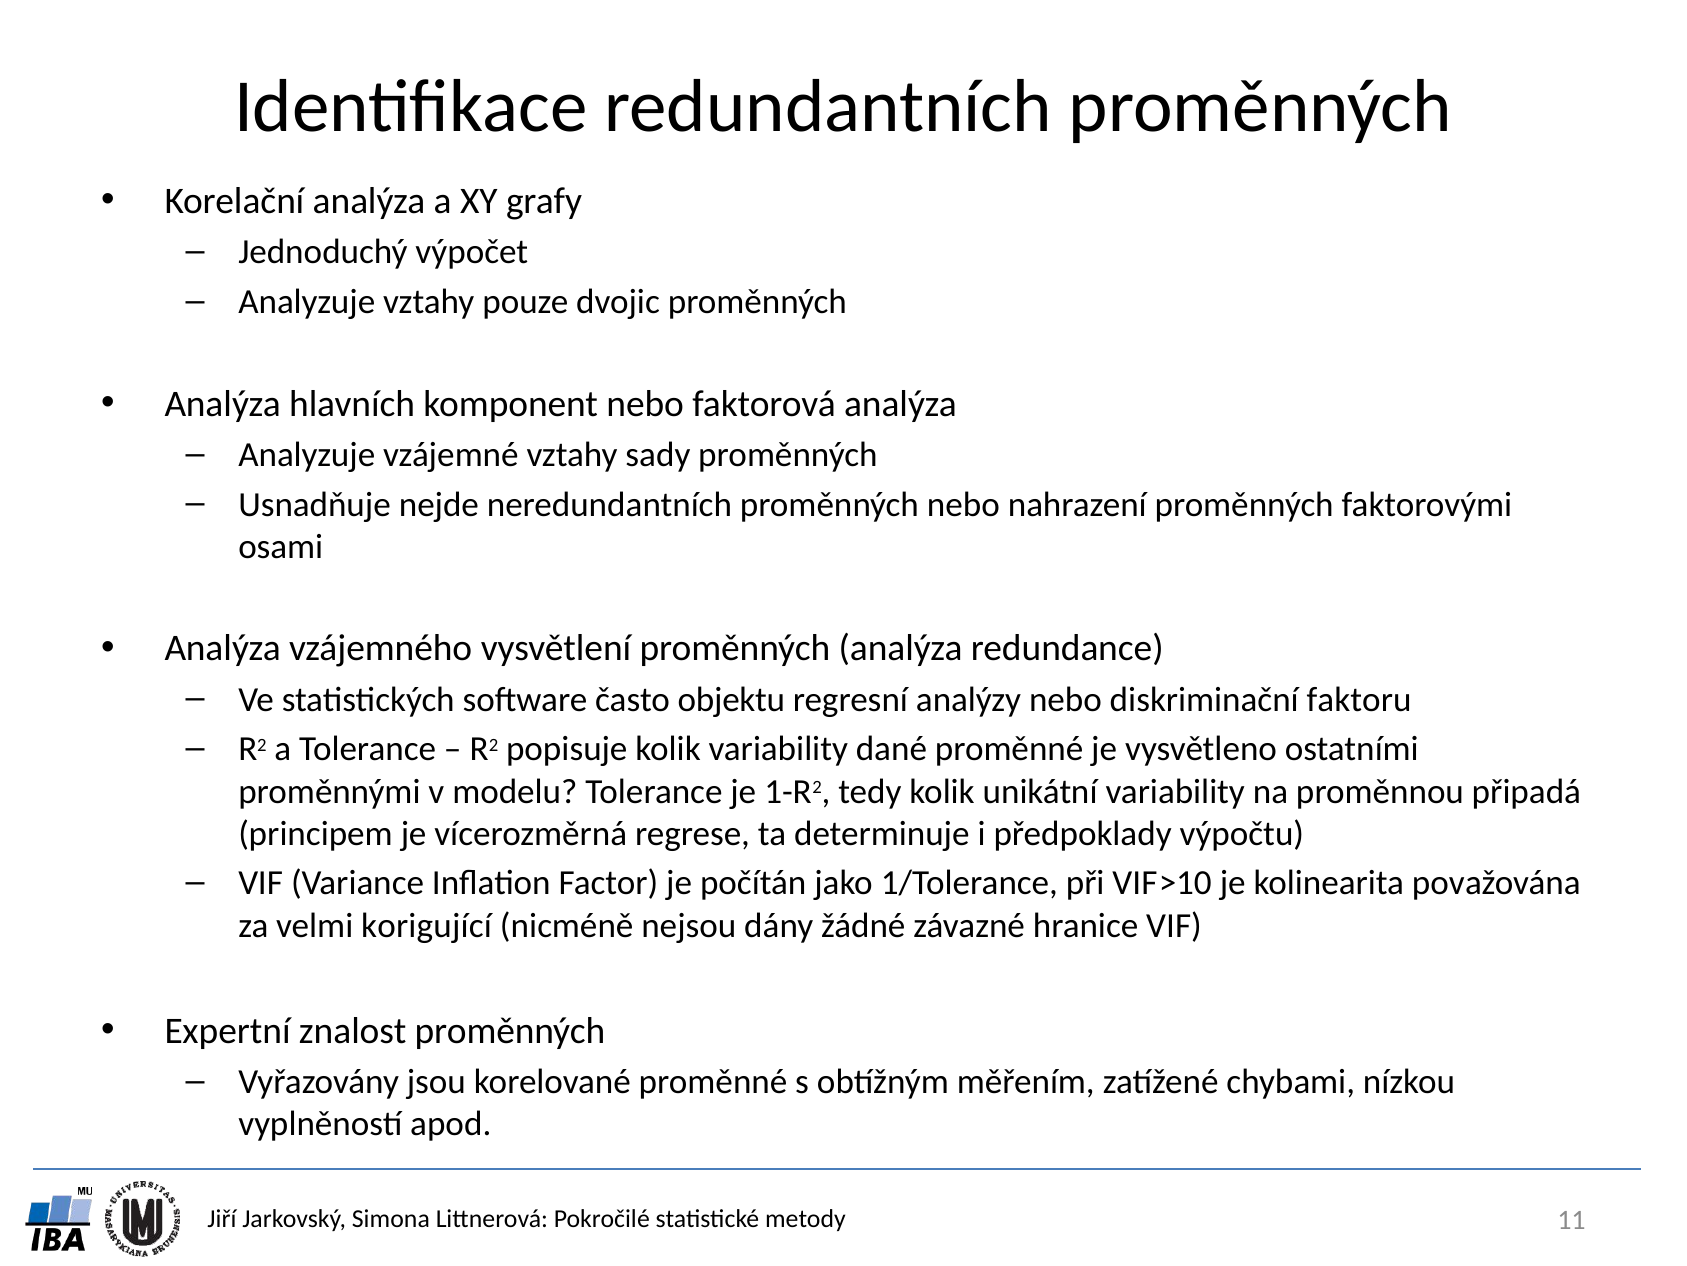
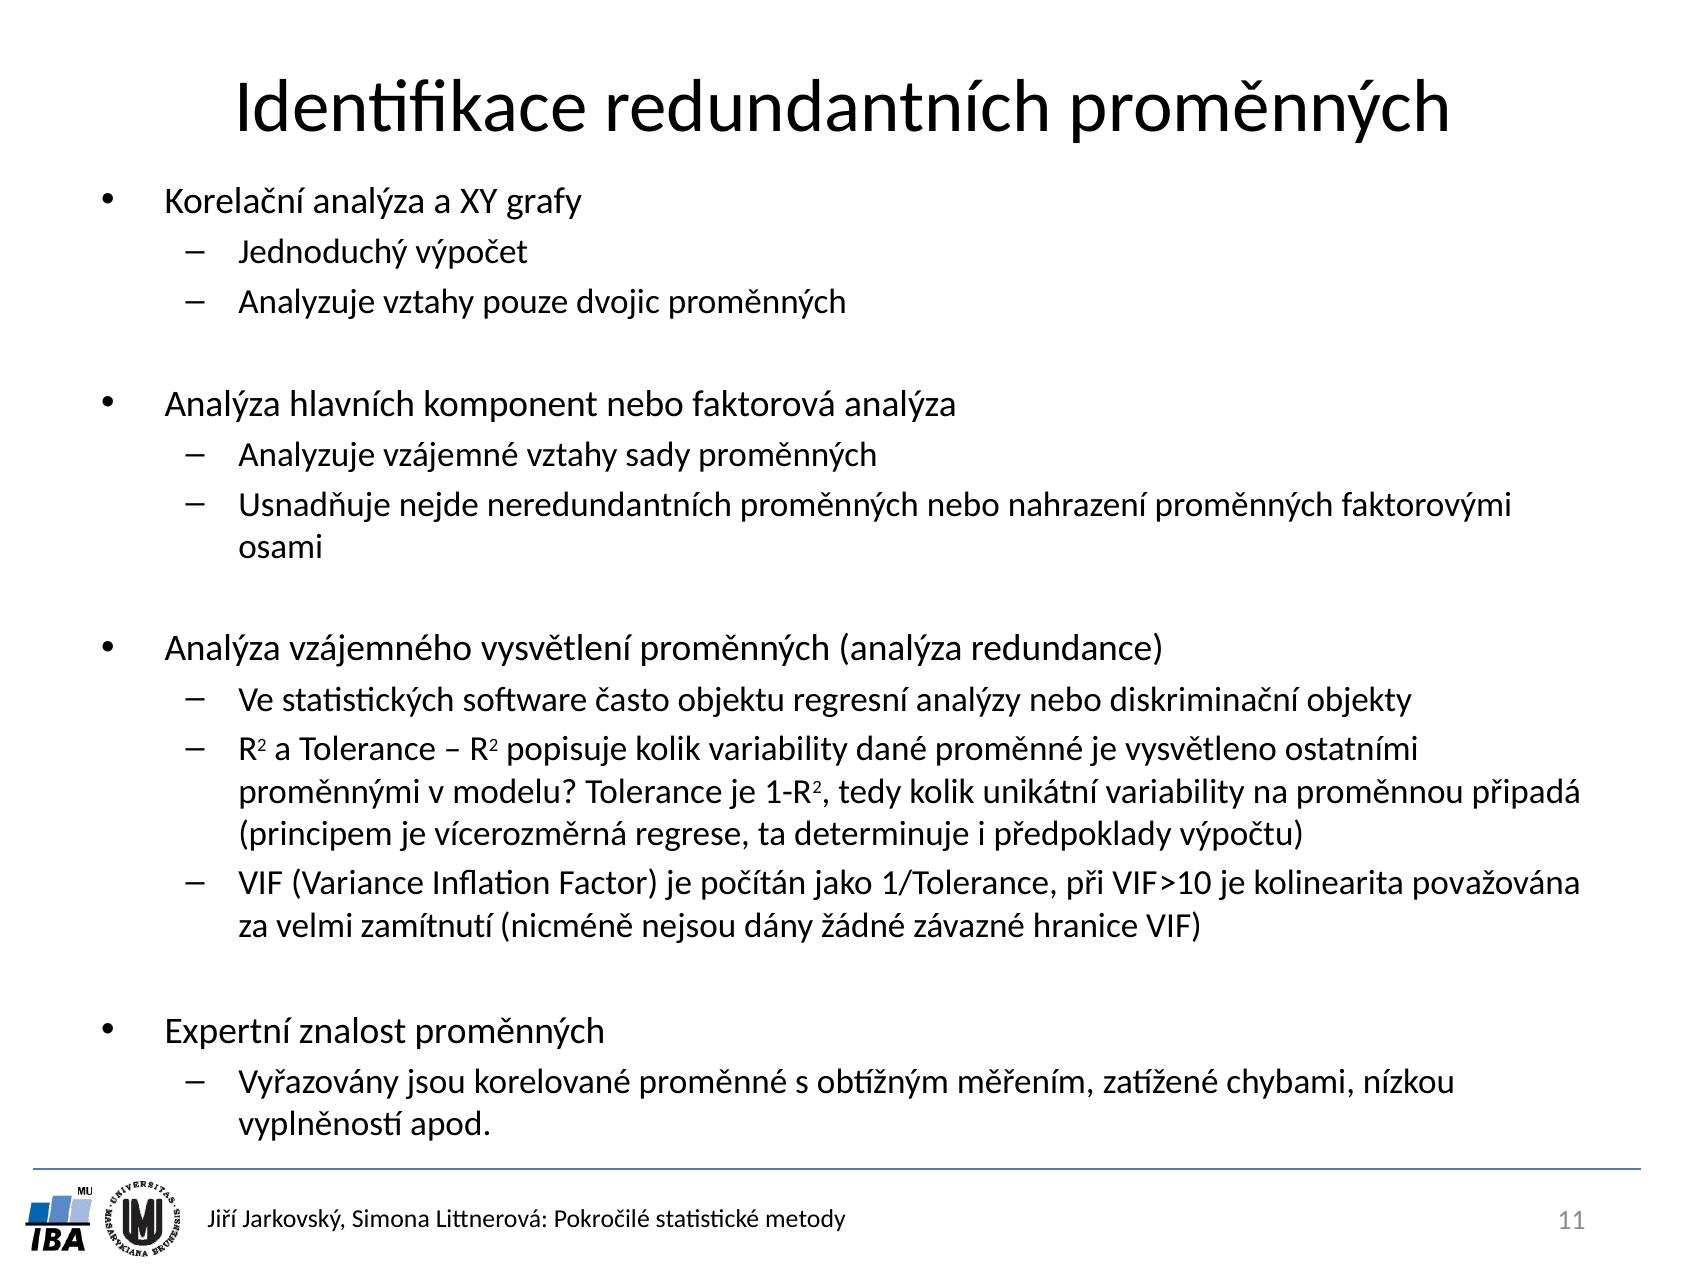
faktoru: faktoru -> objekty
korigující: korigující -> zamítnutí
